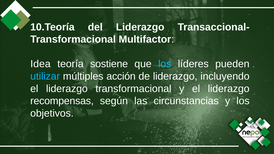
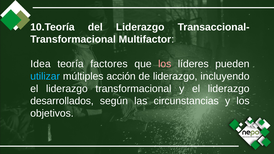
sostiene: sostiene -> factores
los at (165, 64) colour: light blue -> pink
recompensas: recompensas -> desarrollados
